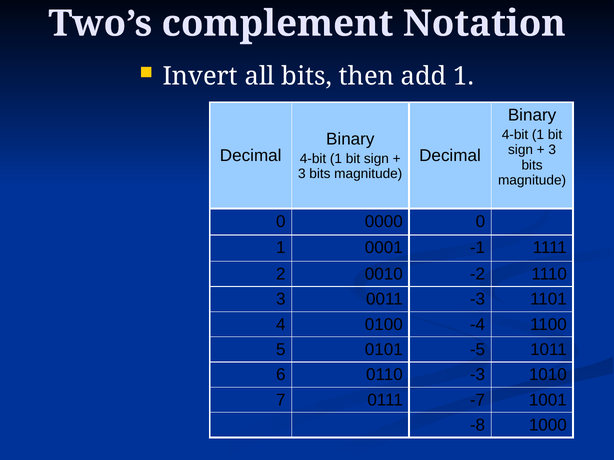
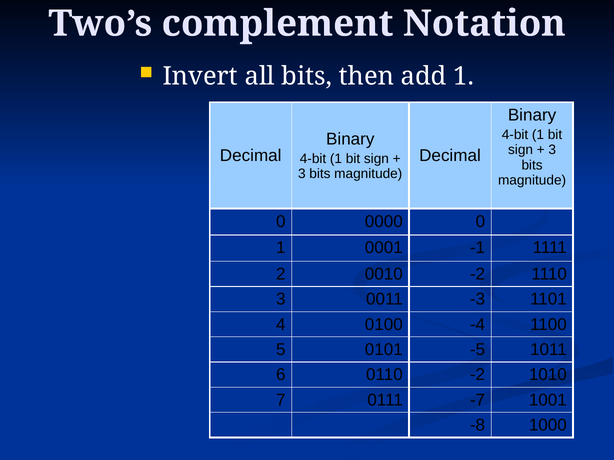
0110 -3: -3 -> -2
